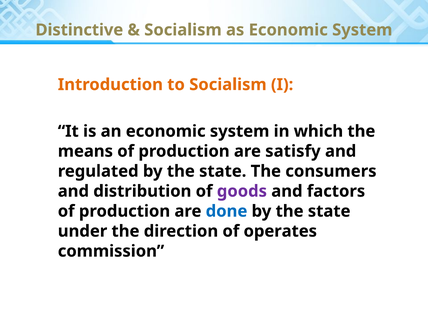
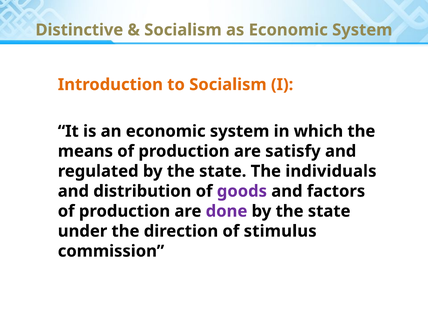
consumers: consumers -> individuals
done colour: blue -> purple
operates: operates -> stimulus
